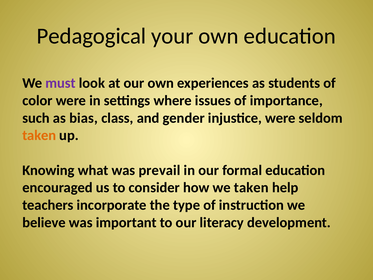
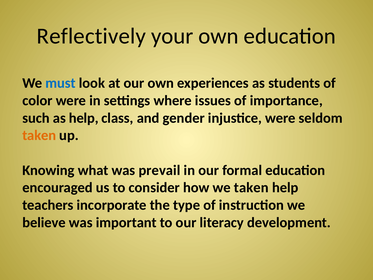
Pedagogical: Pedagogical -> Reflectively
must colour: purple -> blue
as bias: bias -> help
